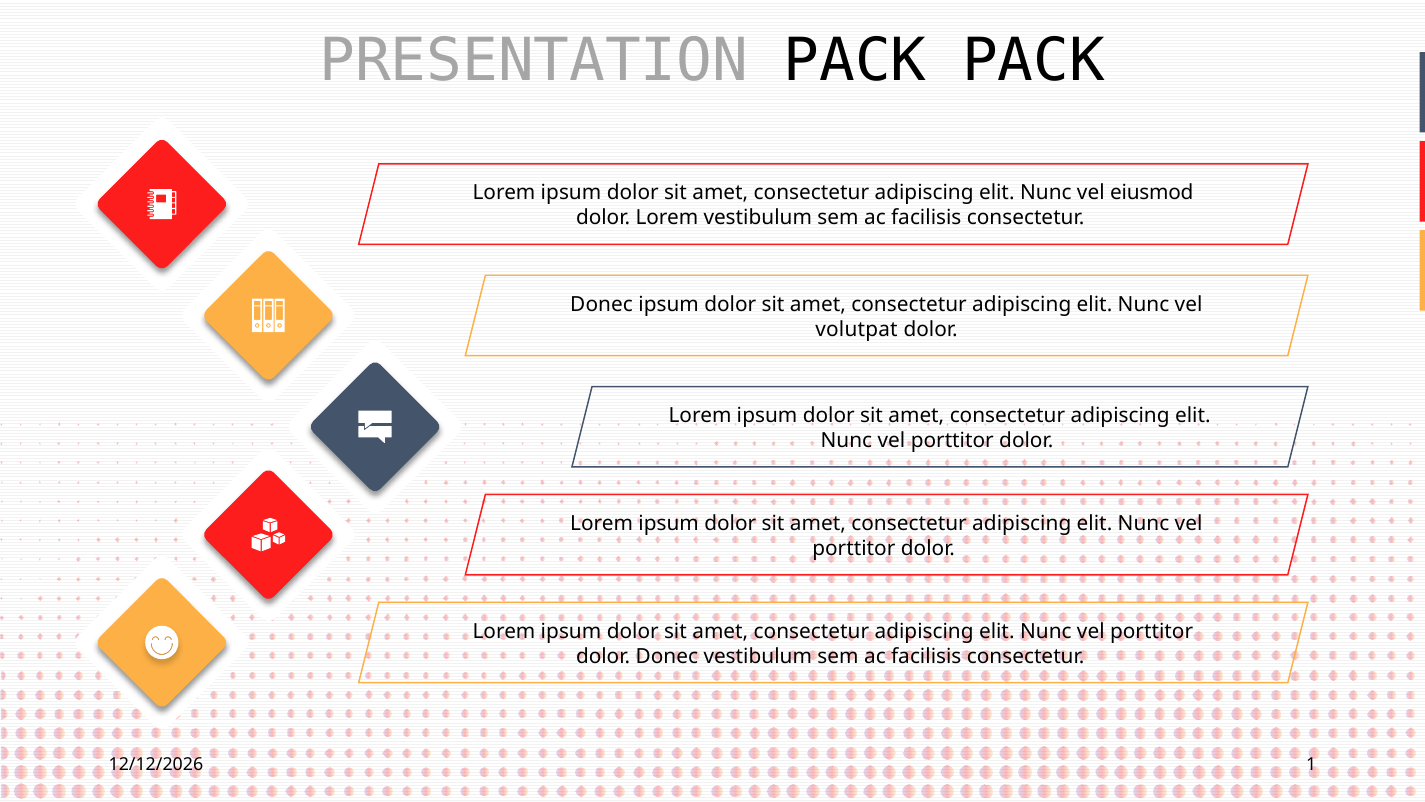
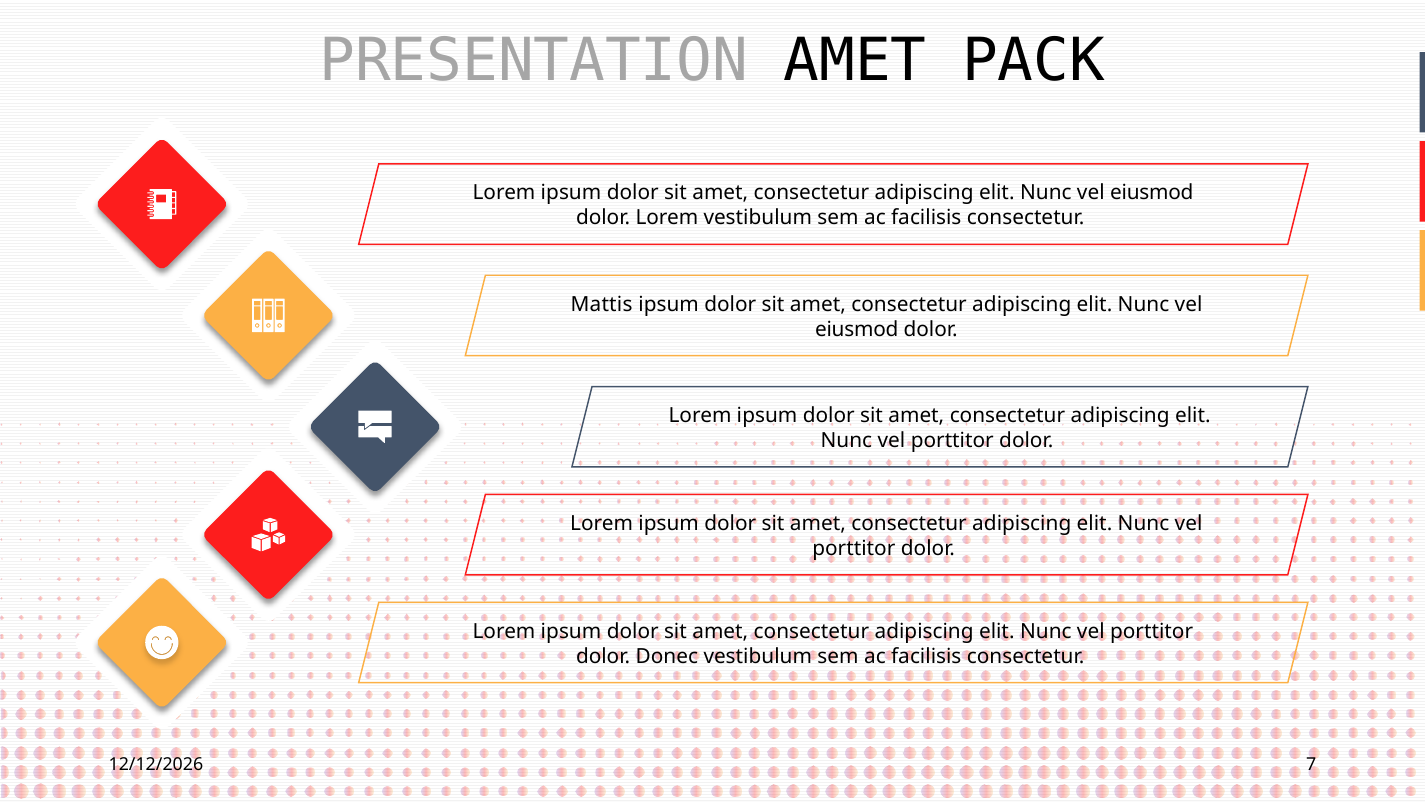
PRESENTATION PACK: PACK -> AMET
Donec at (602, 304): Donec -> Mattis
volutpat at (857, 329): volutpat -> eiusmod
1: 1 -> 7
